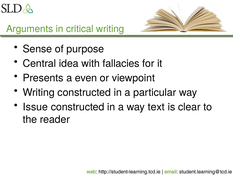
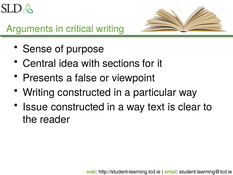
fallacies: fallacies -> sections
even: even -> false
